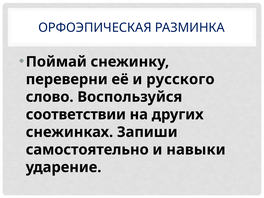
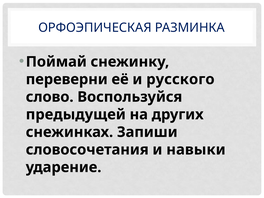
соответствии: соответствии -> предыдущей
самостоятельно: самостоятельно -> словосочетания
